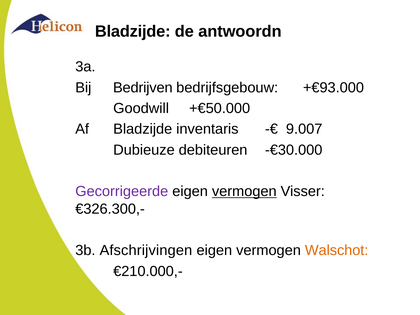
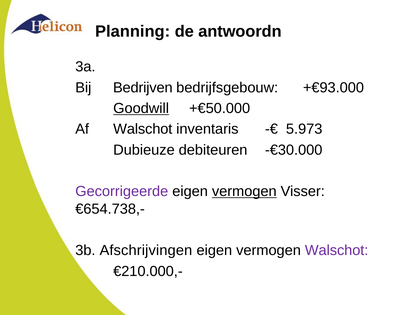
Bladzijde at (133, 31): Bladzijde -> Planning
Goodwill underline: none -> present
Af Bladzijde: Bladzijde -> Walschot
9.007: 9.007 -> 5.973
€326.300,-: €326.300,- -> €654.738,-
Walschot at (337, 250) colour: orange -> purple
